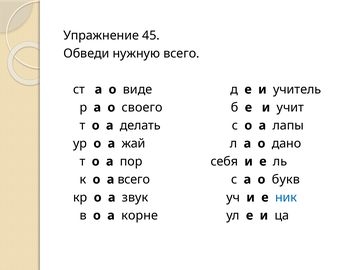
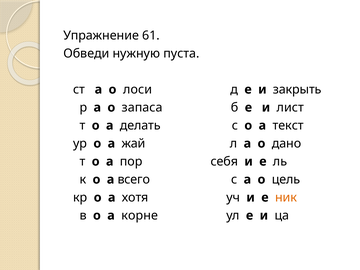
45: 45 -> 61
нужную всего: всего -> пуста
виде: виде -> лоси
учитель: учитель -> закрыть
своего: своего -> запаса
учит: учит -> лист
лапы: лапы -> текст
букв: букв -> цель
звук: звук -> хотя
ник colour: blue -> orange
